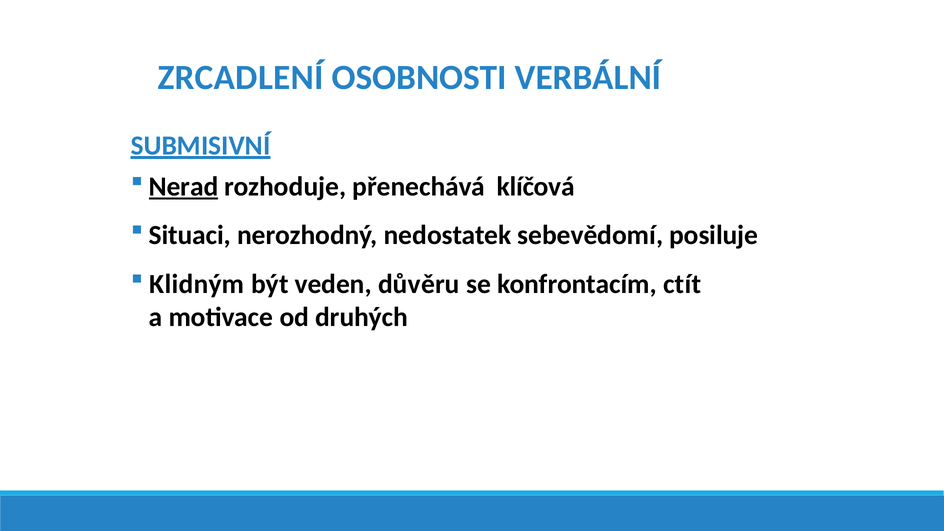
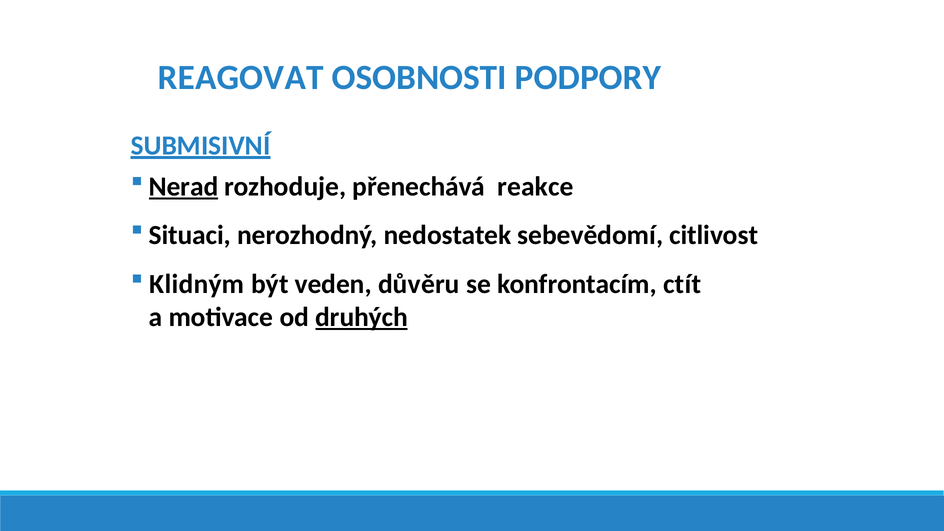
ZRCADLENÍ: ZRCADLENÍ -> REAGOVAT
VERBÁLNÍ: VERBÁLNÍ -> PODPORY
klíčová: klíčová -> reakce
posiluje: posiluje -> citlivost
druhých underline: none -> present
